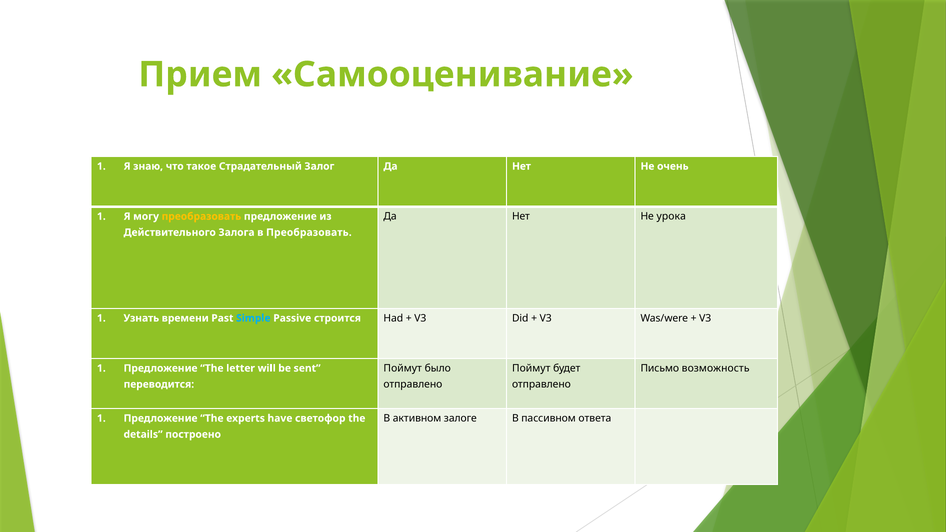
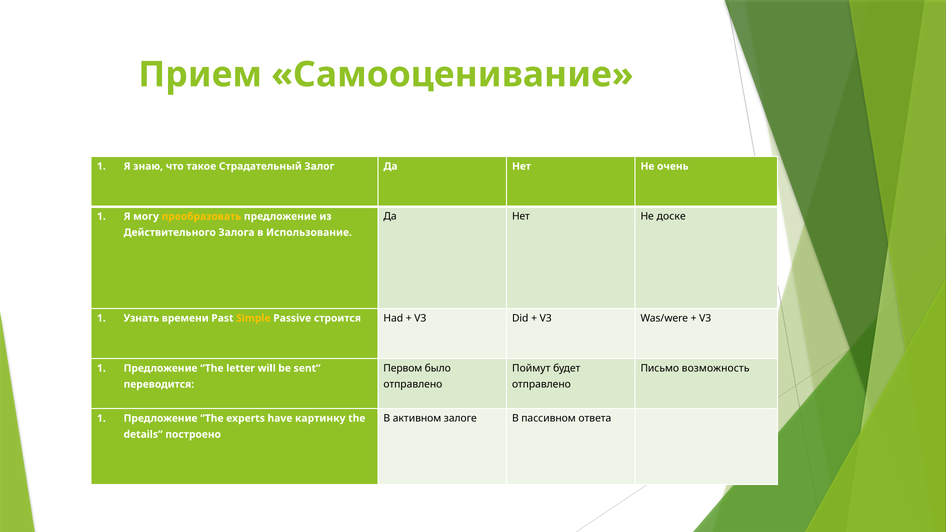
урока: урока -> доске
в Преобразовать: Преобразовать -> Использование
Simple colour: light blue -> yellow
Поймут at (403, 368): Поймут -> Первом
светофор: светофор -> картинку
